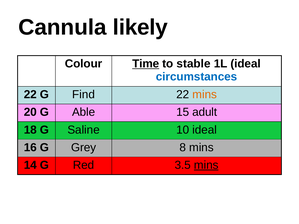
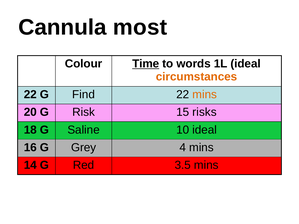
likely: likely -> most
stable: stable -> words
circumstances colour: blue -> orange
Able: Able -> Risk
adult: adult -> risks
8: 8 -> 4
mins at (206, 165) underline: present -> none
